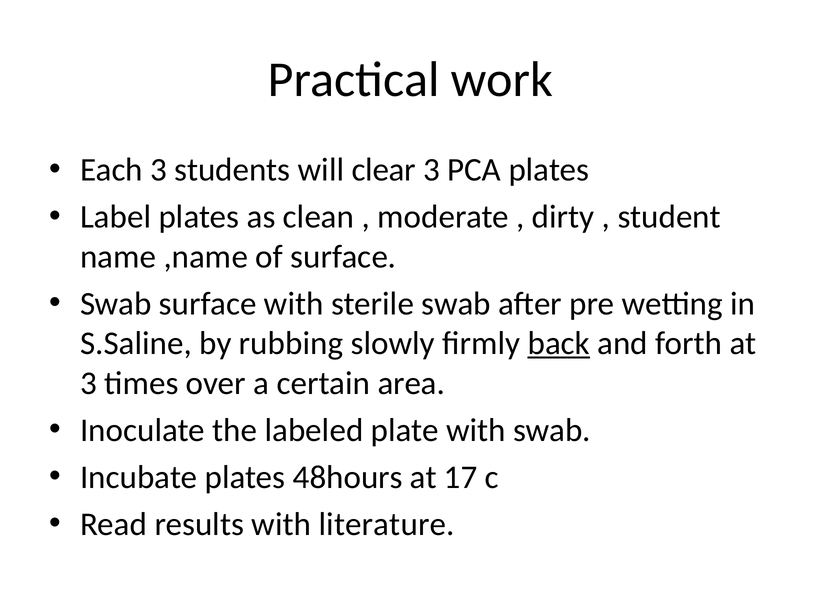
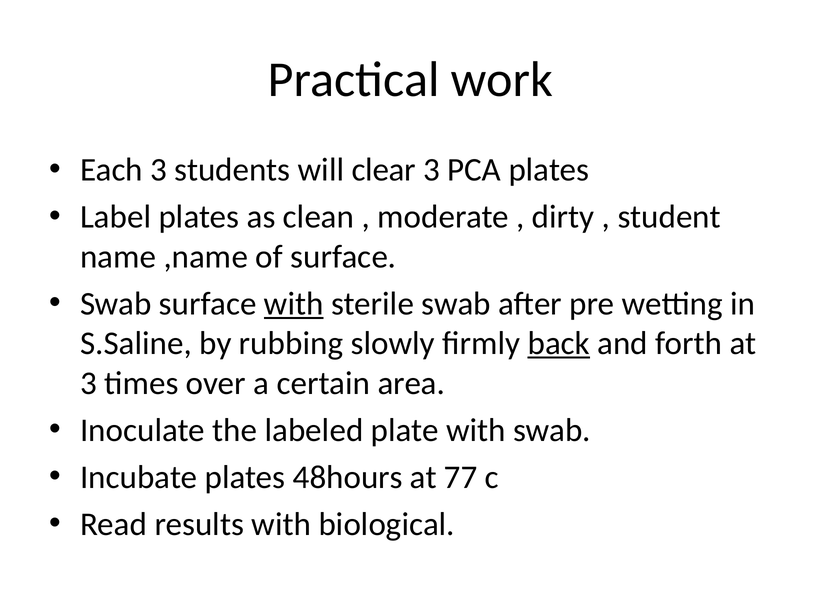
with at (294, 304) underline: none -> present
17: 17 -> 77
literature: literature -> biological
